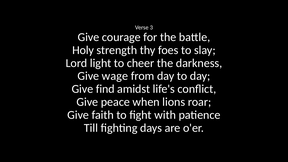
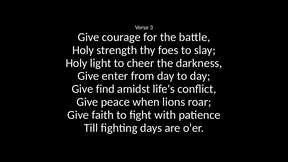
Lord at (76, 63): Lord -> Holy
wage: wage -> enter
